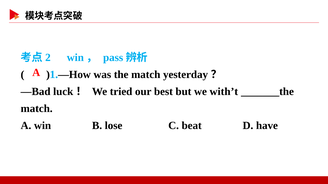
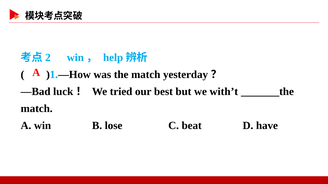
pass: pass -> help
